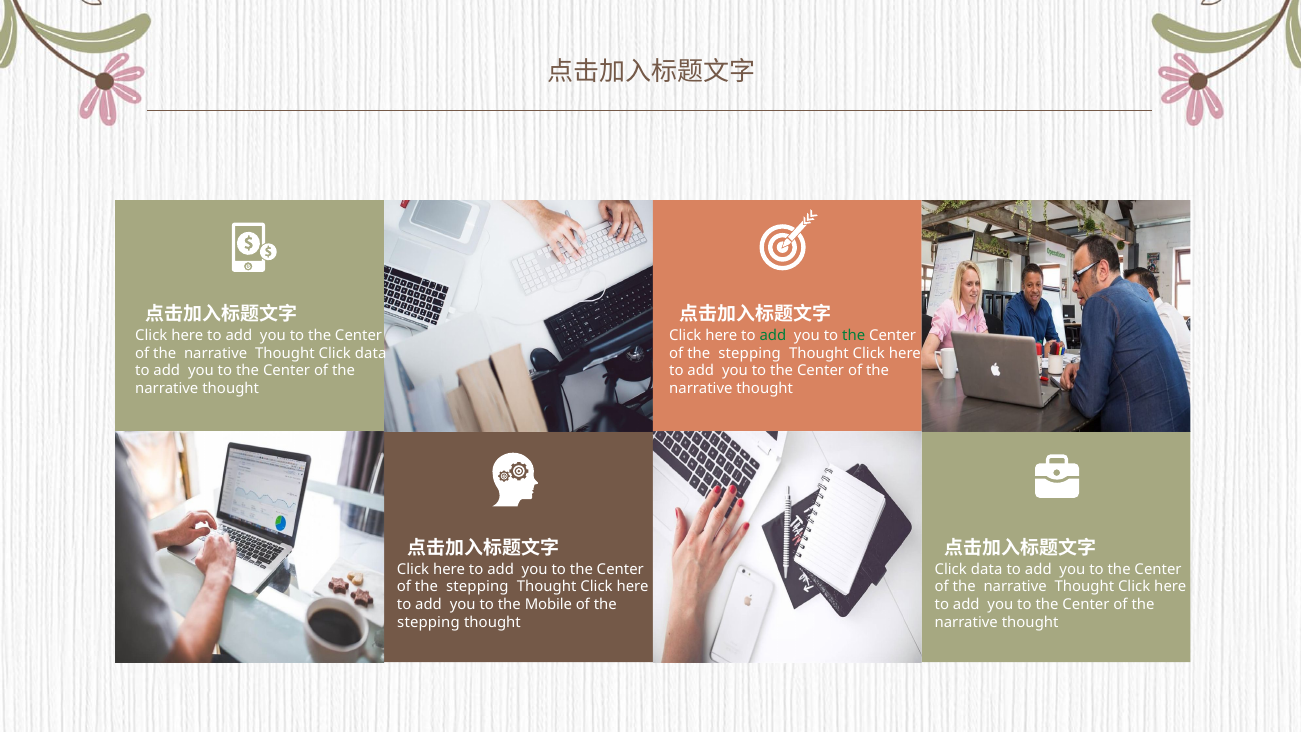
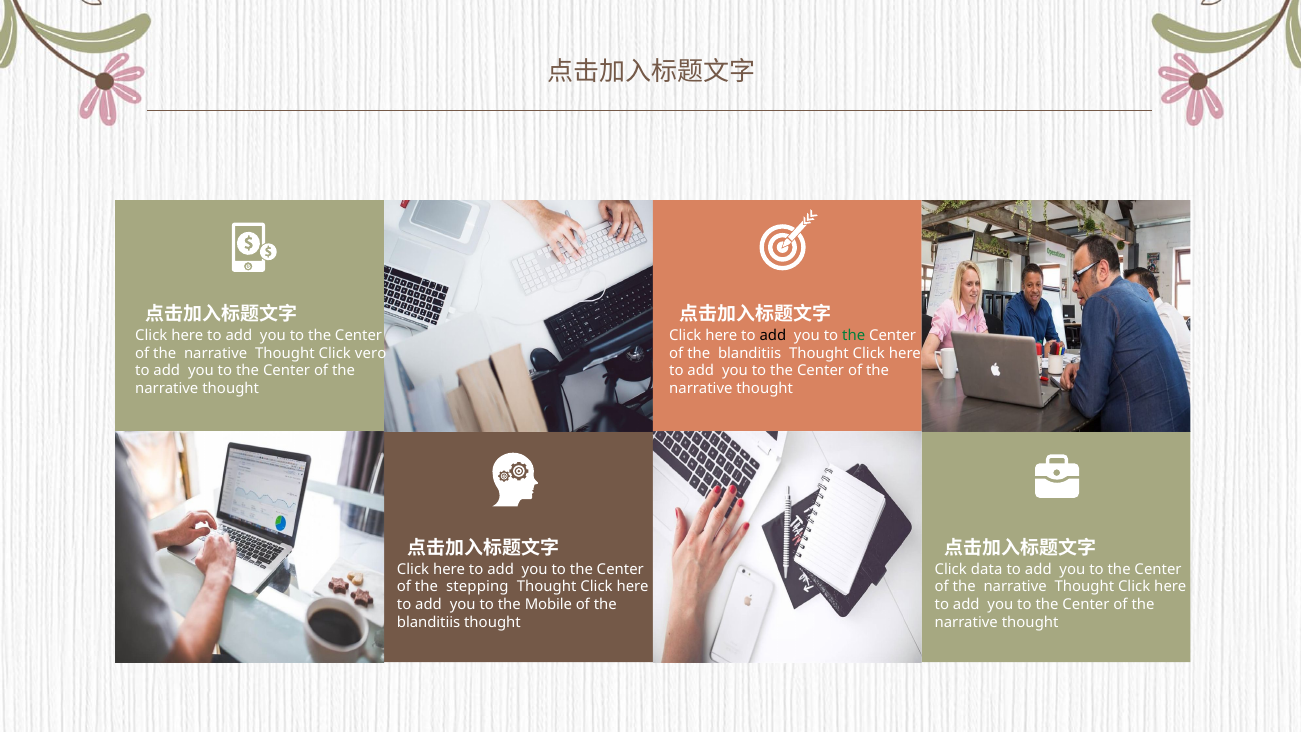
add at (773, 335) colour: green -> black
Thought Click data: data -> vero
stepping at (750, 353): stepping -> blanditiis
stepping at (428, 623): stepping -> blanditiis
